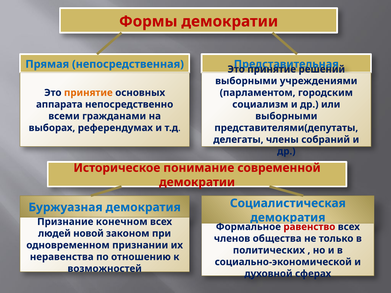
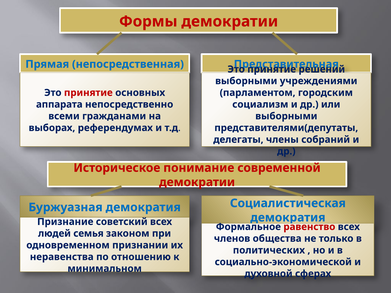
принятие at (88, 93) colour: orange -> red
конечном: конечном -> советский
новой: новой -> семья
возможностей: возможностей -> минимальном
